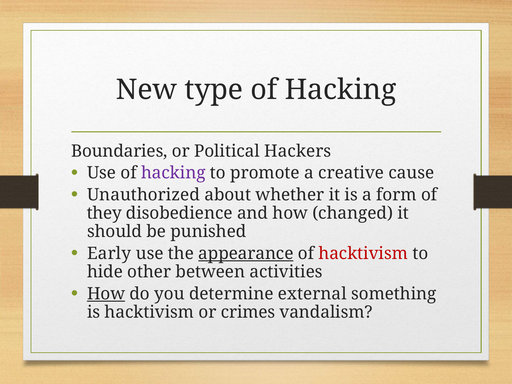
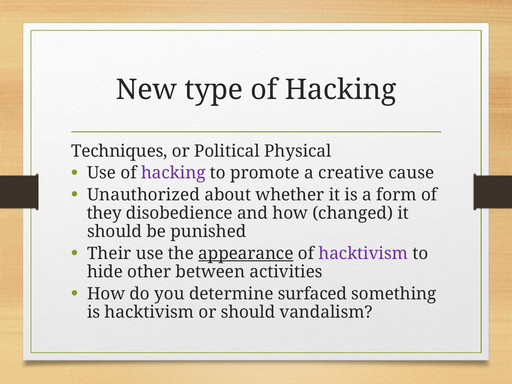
Boundaries: Boundaries -> Techniques
Hackers: Hackers -> Physical
Early: Early -> Their
hacktivism at (363, 253) colour: red -> purple
How at (106, 294) underline: present -> none
external: external -> surfaced
or crimes: crimes -> should
